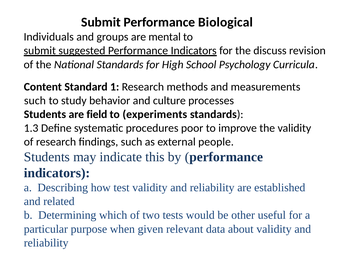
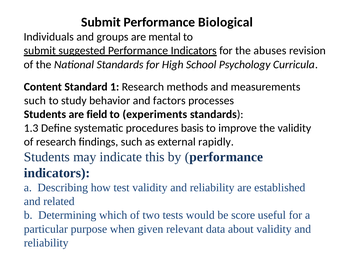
discuss: discuss -> abuses
culture: culture -> factors
poor: poor -> basis
people: people -> rapidly
other: other -> score
